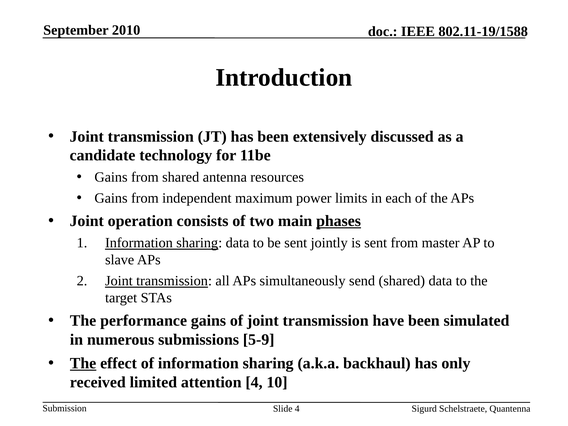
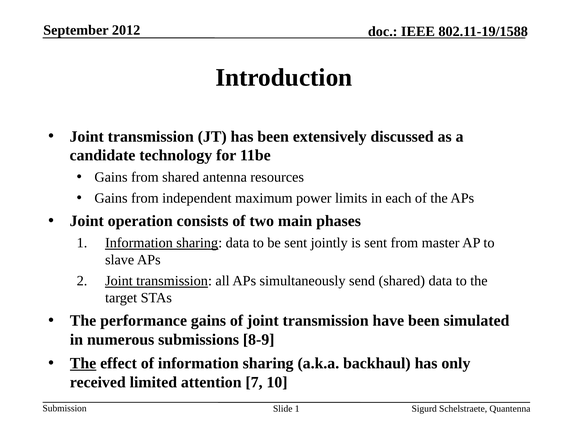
2010: 2010 -> 2012
phases underline: present -> none
5-9: 5-9 -> 8-9
attention 4: 4 -> 7
Slide 4: 4 -> 1
